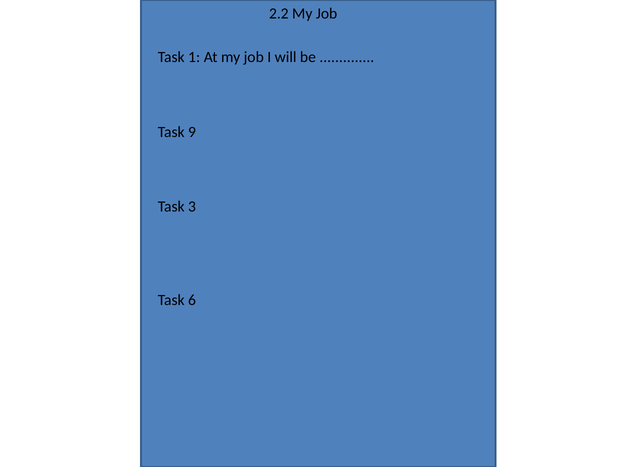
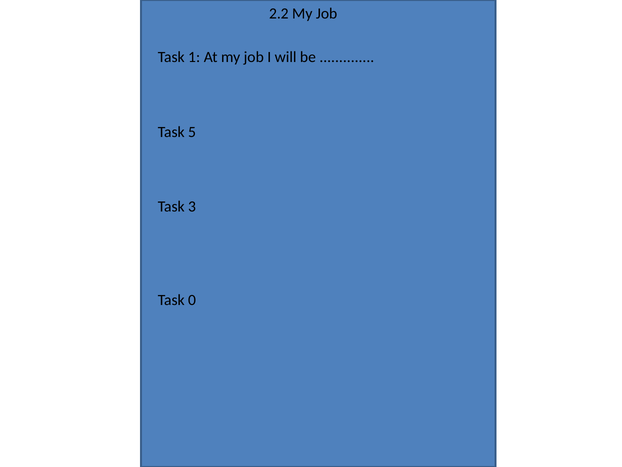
9: 9 -> 5
6: 6 -> 0
